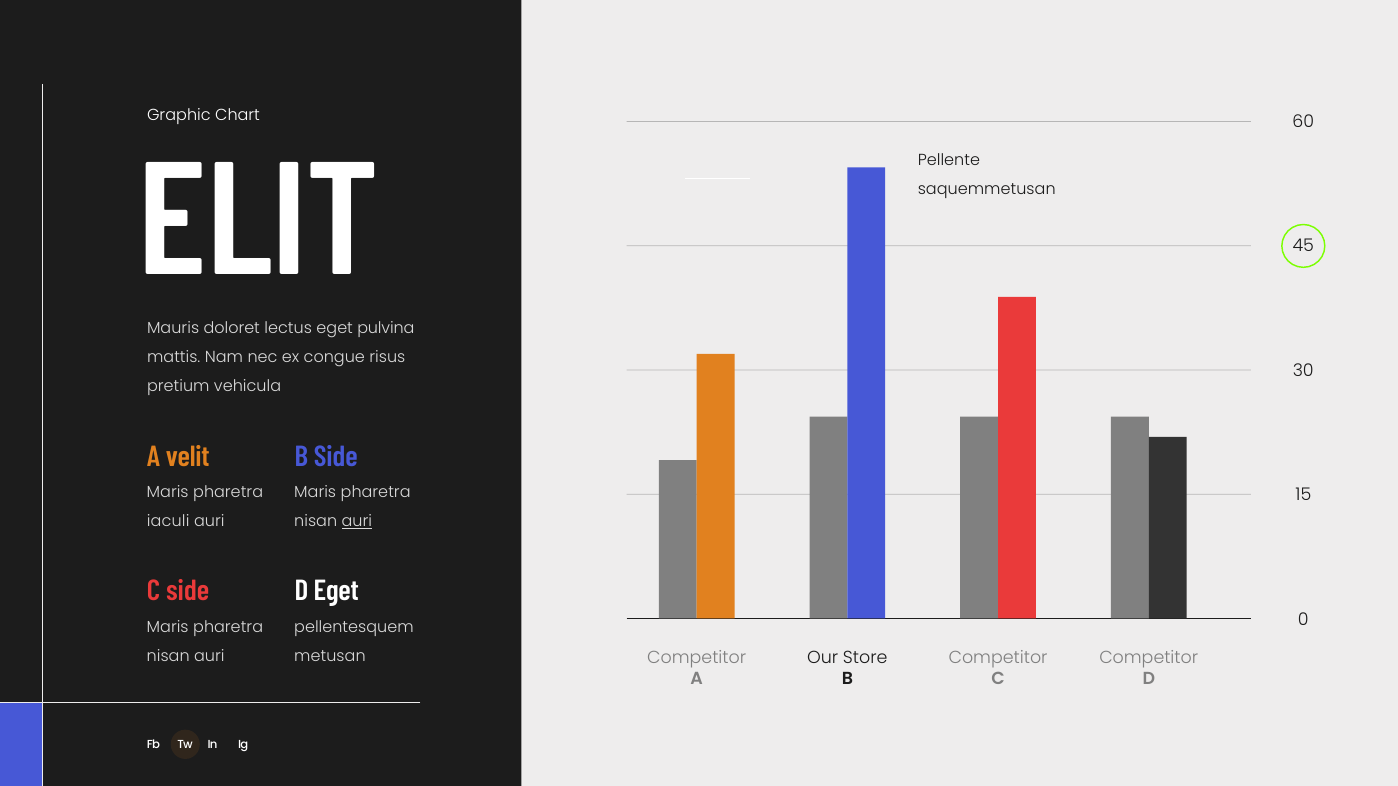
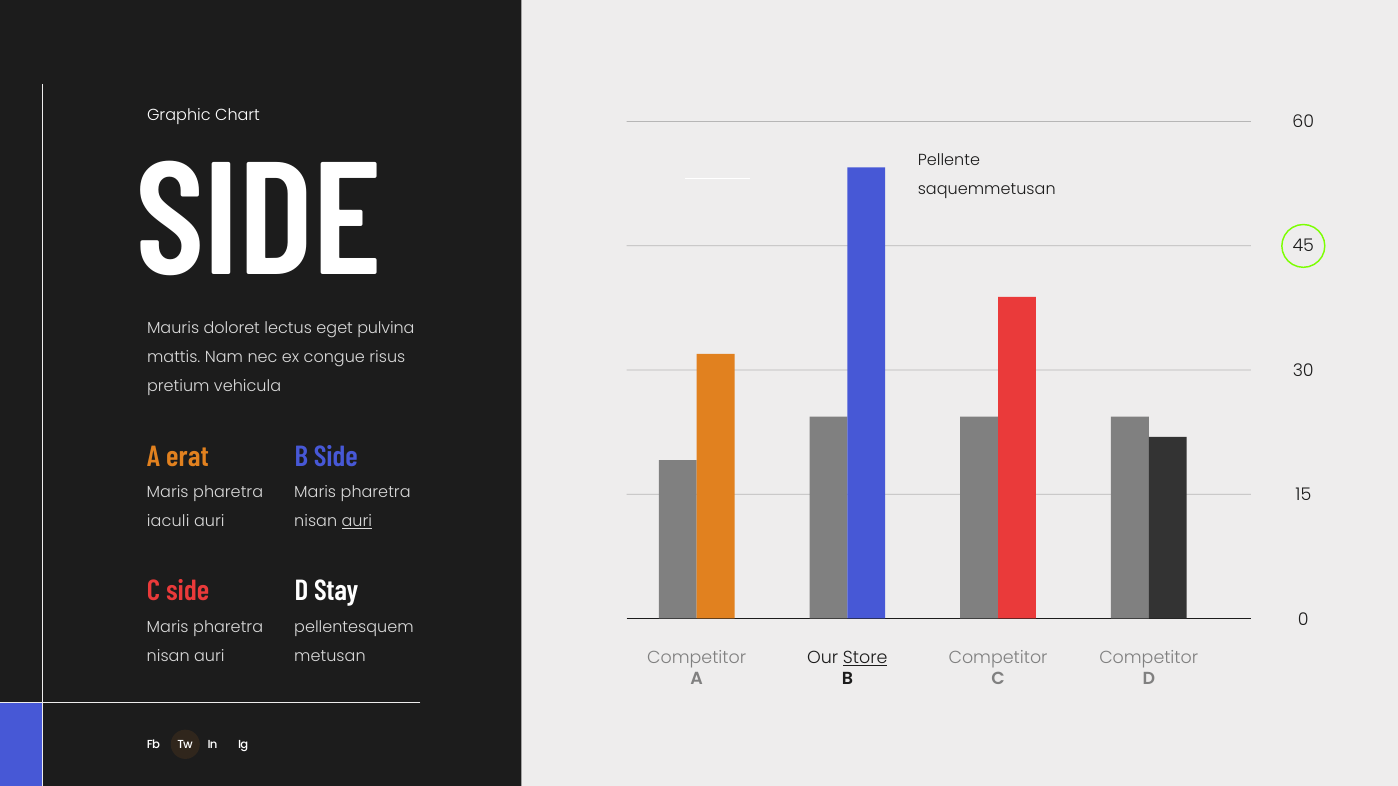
ELIT at (259, 222): ELIT -> SIDE
velit: velit -> erat
D Eget: Eget -> Stay
Store underline: none -> present
